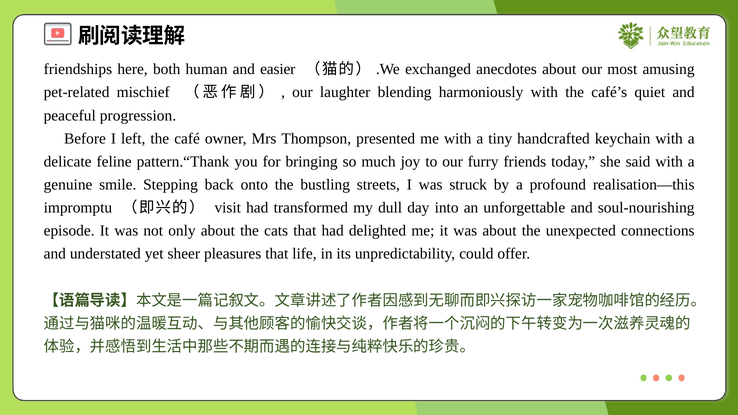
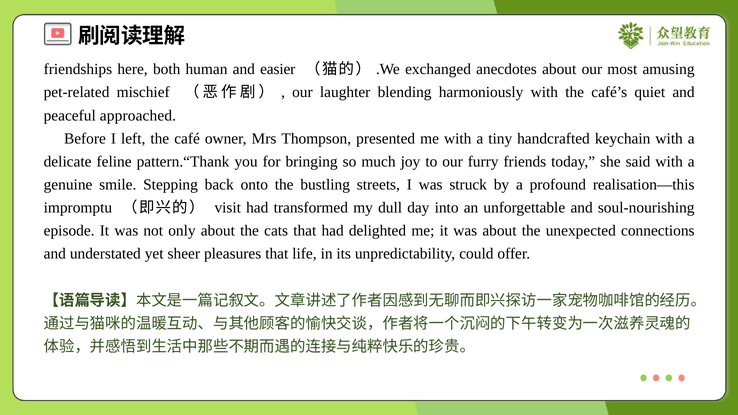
progression: progression -> approached
